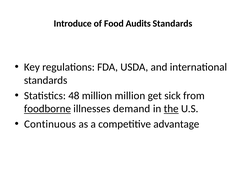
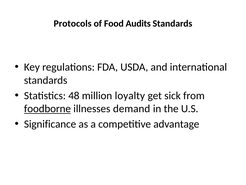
Introduce: Introduce -> Protocols
million million: million -> loyalty
the underline: present -> none
Continuous: Continuous -> Significance
